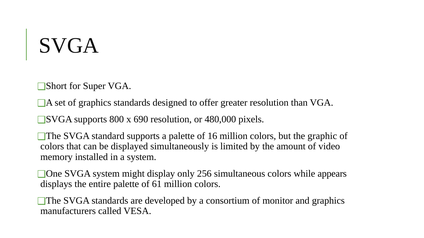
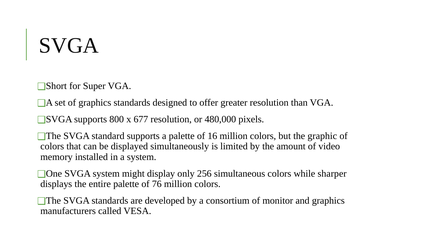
690: 690 -> 677
appears: appears -> sharper
61: 61 -> 76
